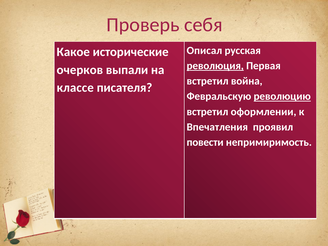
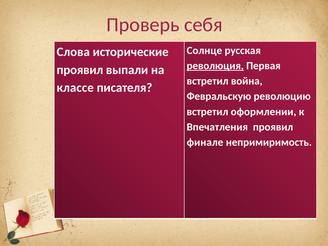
Описал: Описал -> Солнце
Какое: Какое -> Слова
очерков at (80, 70): очерков -> проявил
революцию underline: present -> none
повести: повести -> финале
